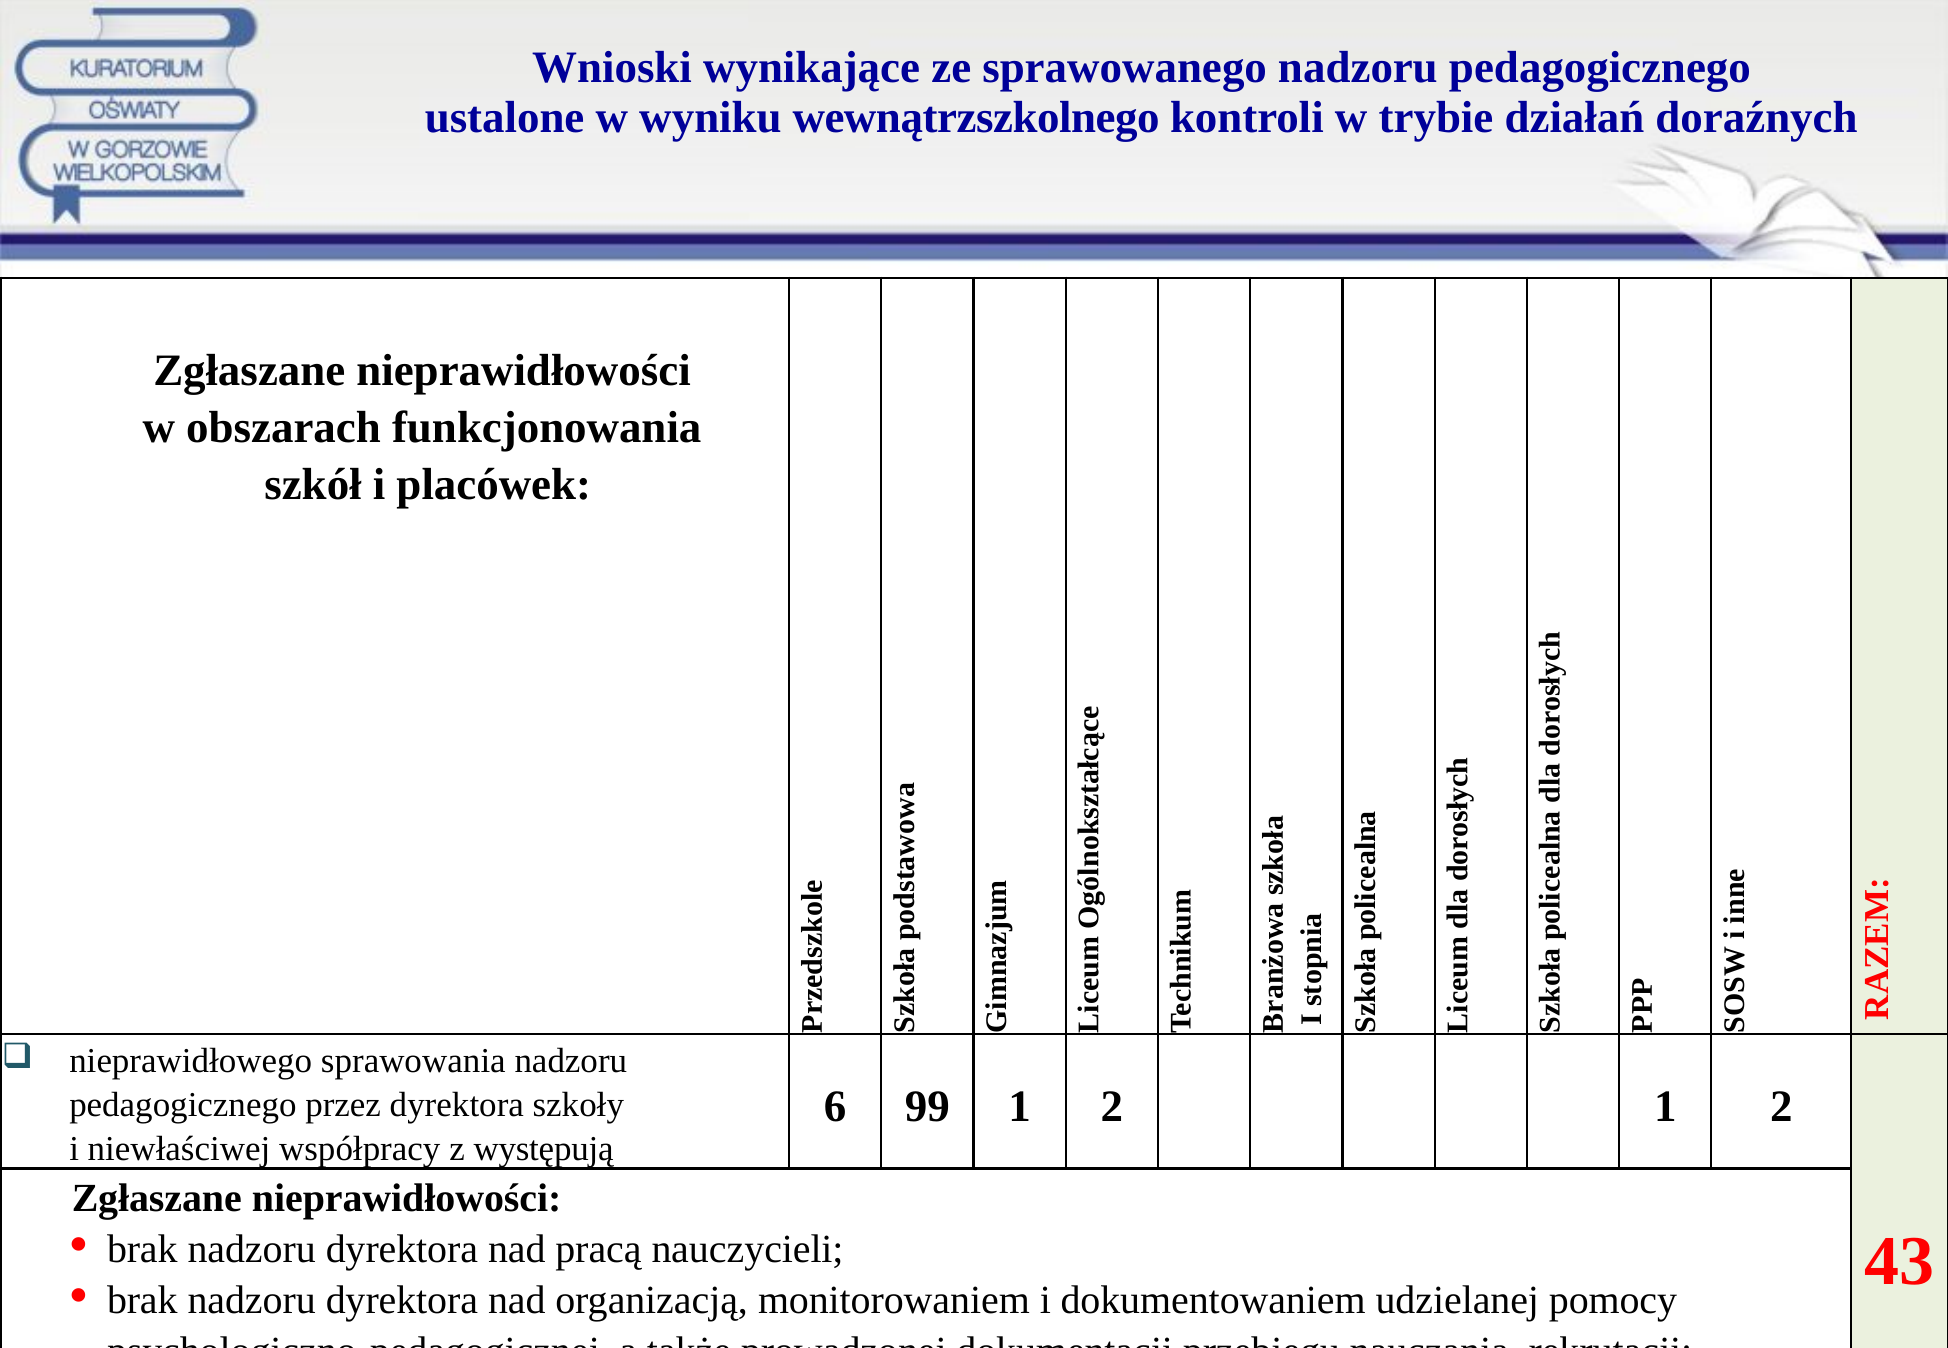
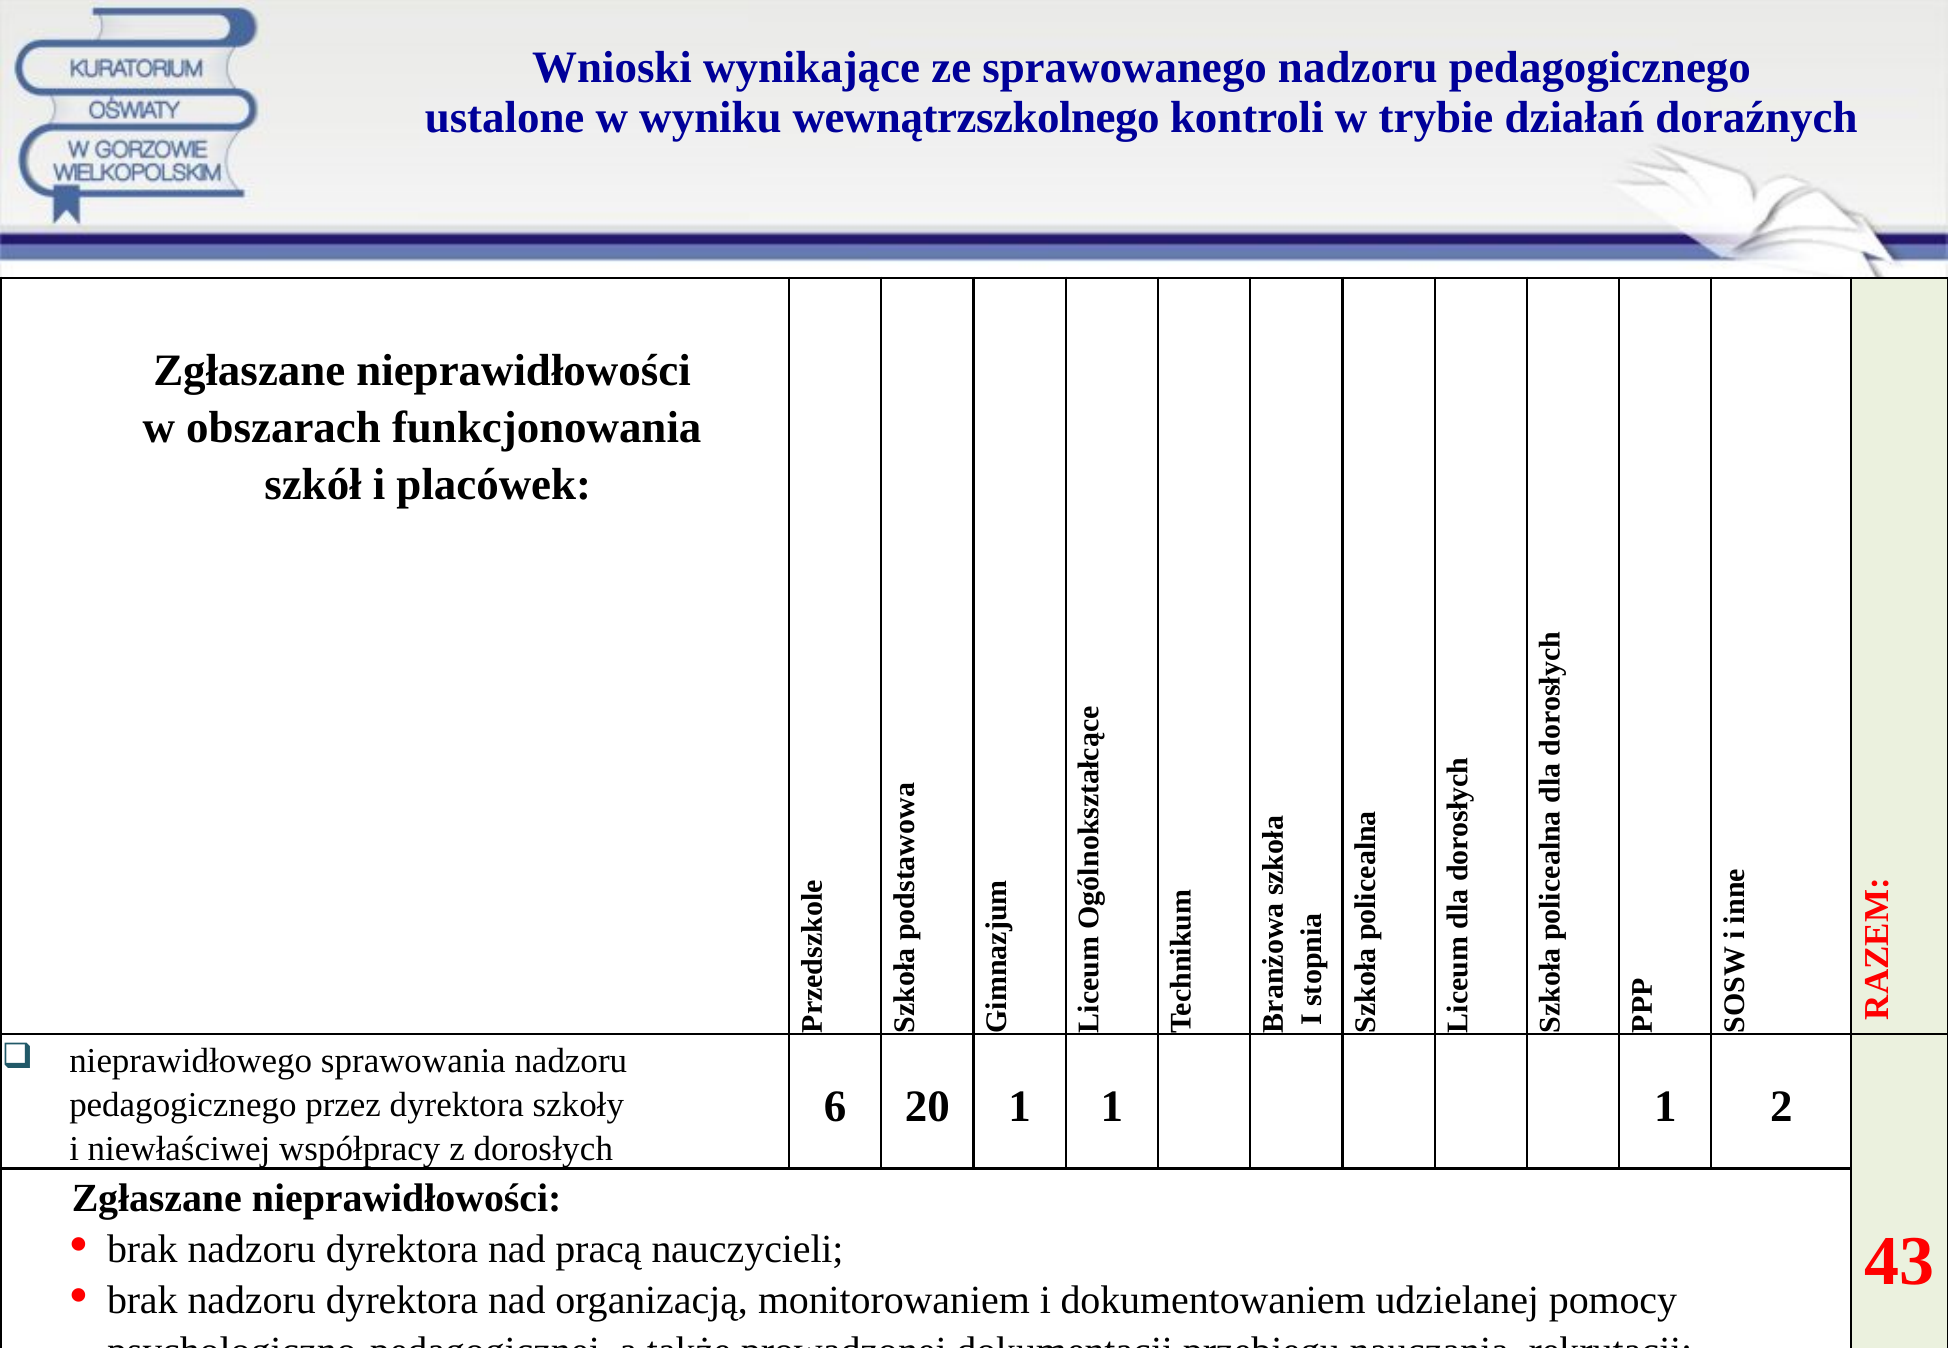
99: 99 -> 20
2 at (1112, 1107): 2 -> 1
występują: występują -> dorosłych
